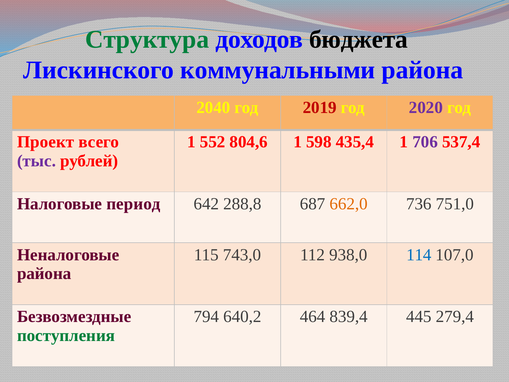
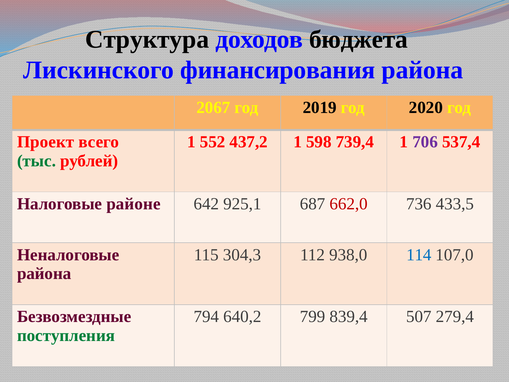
Структура colour: green -> black
коммунальными: коммунальными -> финансирования
2040: 2040 -> 2067
2019 colour: red -> black
2020 colour: purple -> black
804,6: 804,6 -> 437,2
435,4: 435,4 -> 739,4
тыс colour: purple -> green
период: период -> районе
288,8: 288,8 -> 925,1
662,0 colour: orange -> red
751,0: 751,0 -> 433,5
743,0: 743,0 -> 304,3
464: 464 -> 799
445: 445 -> 507
